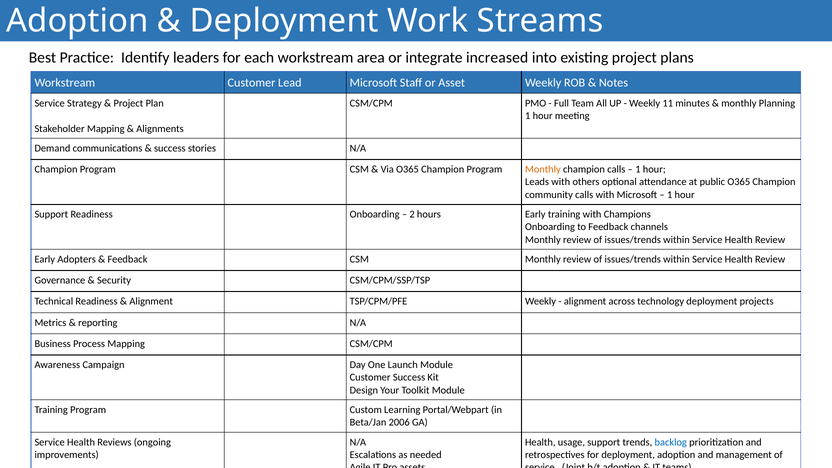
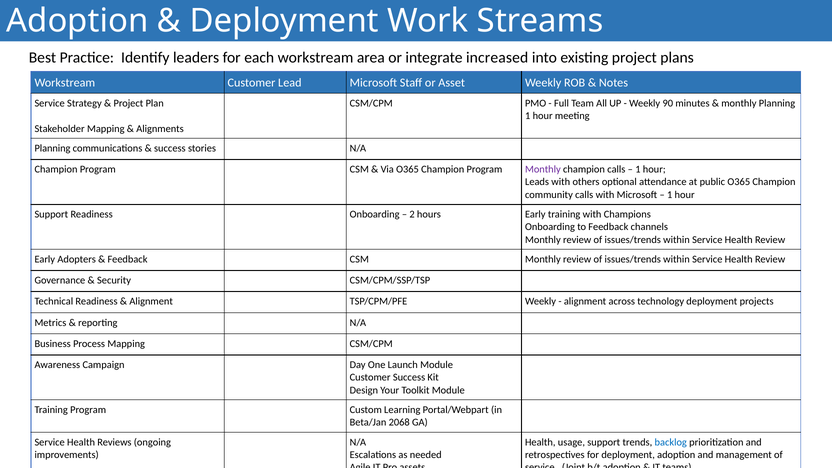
11: 11 -> 90
Demand at (52, 148): Demand -> Planning
Monthly at (543, 169) colour: orange -> purple
2006: 2006 -> 2068
